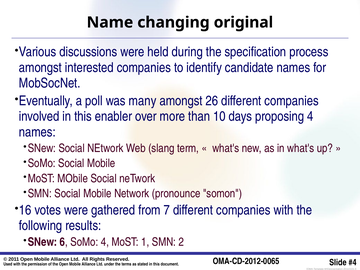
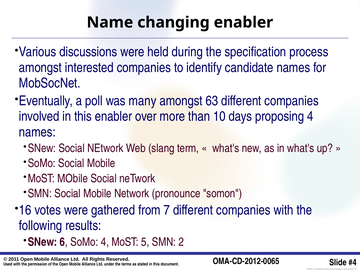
changing original: original -> enabler
26: 26 -> 63
1: 1 -> 5
